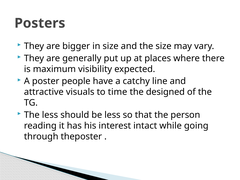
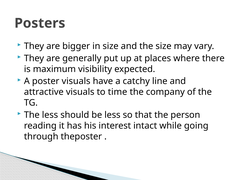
poster people: people -> visuals
designed: designed -> company
